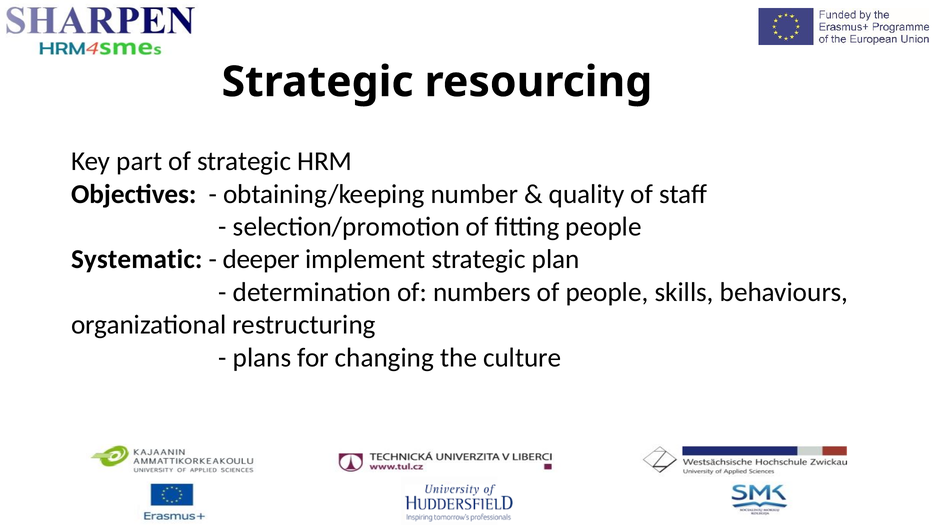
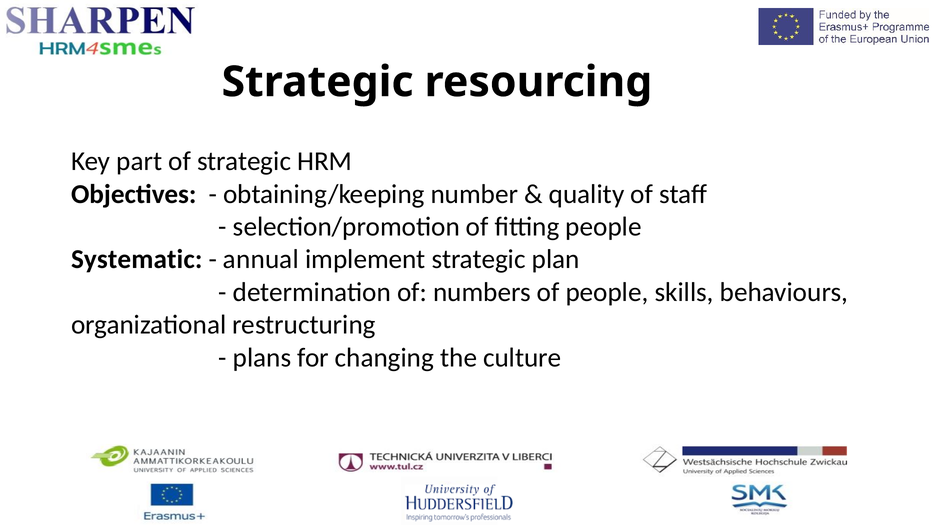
deeper: deeper -> annual
